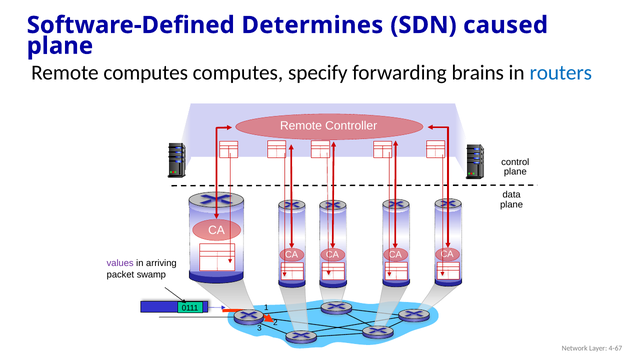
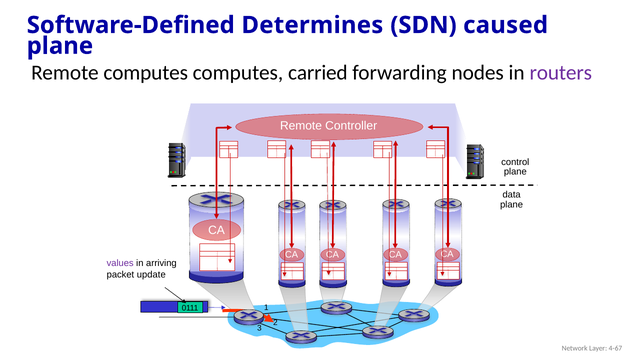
specify: specify -> carried
brains: brains -> nodes
routers colour: blue -> purple
swamp: swamp -> update
